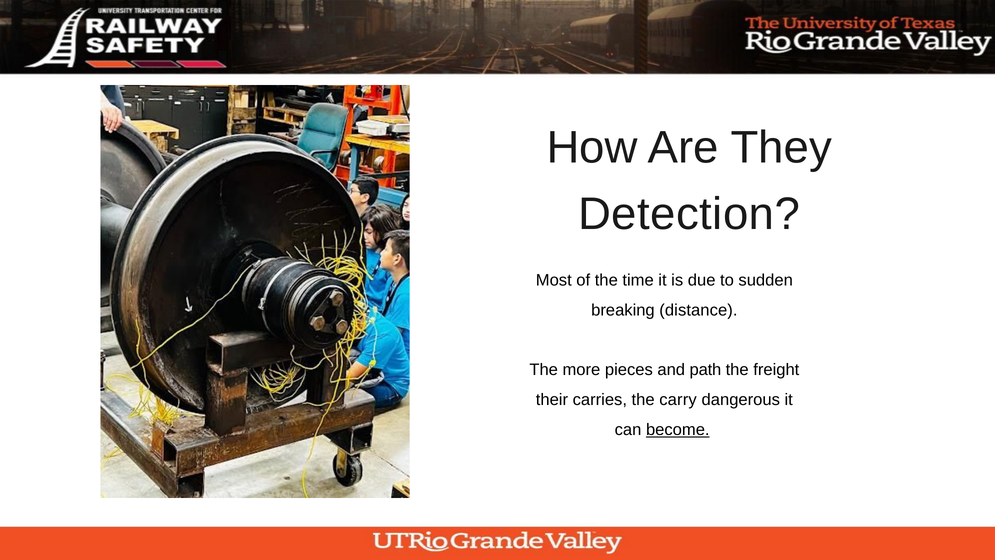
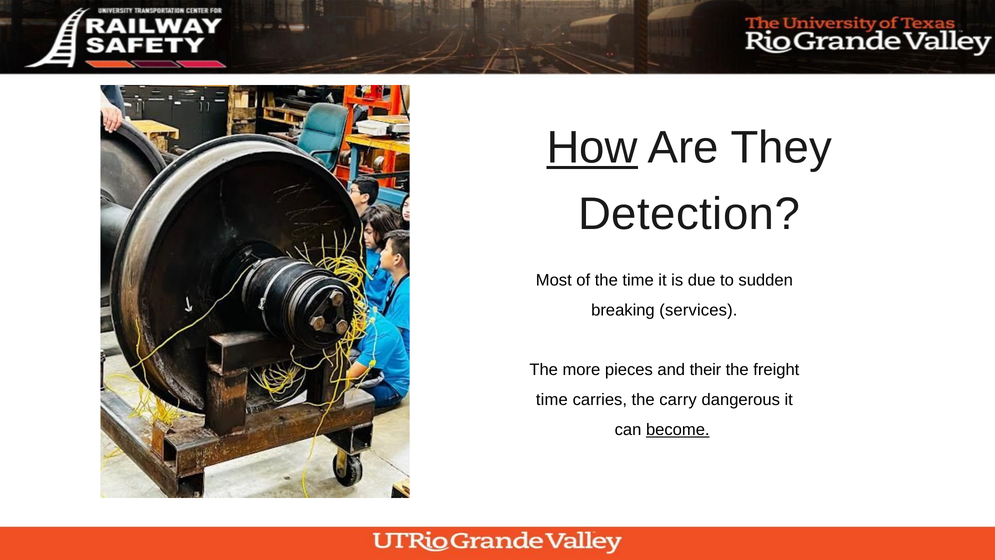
How underline: none -> present
distance: distance -> services
path: path -> their
their at (552, 400): their -> time
